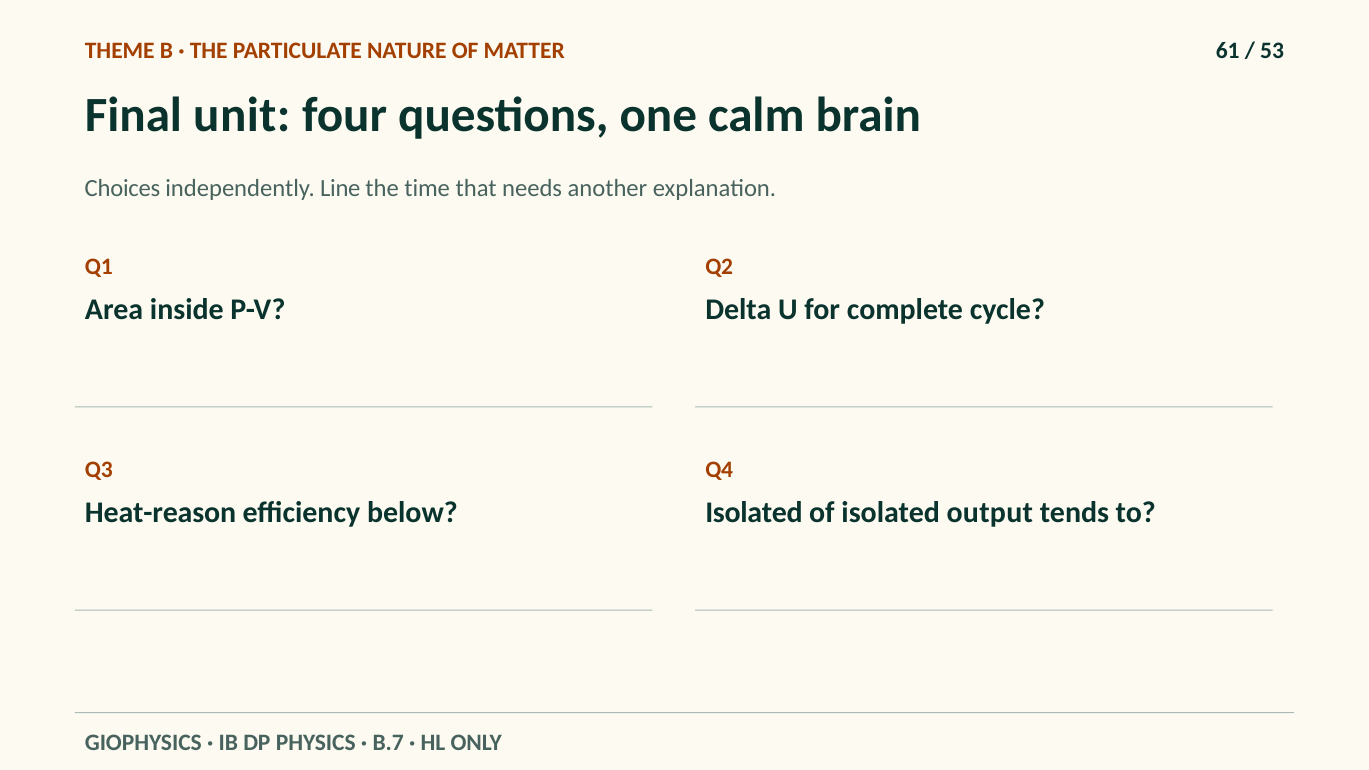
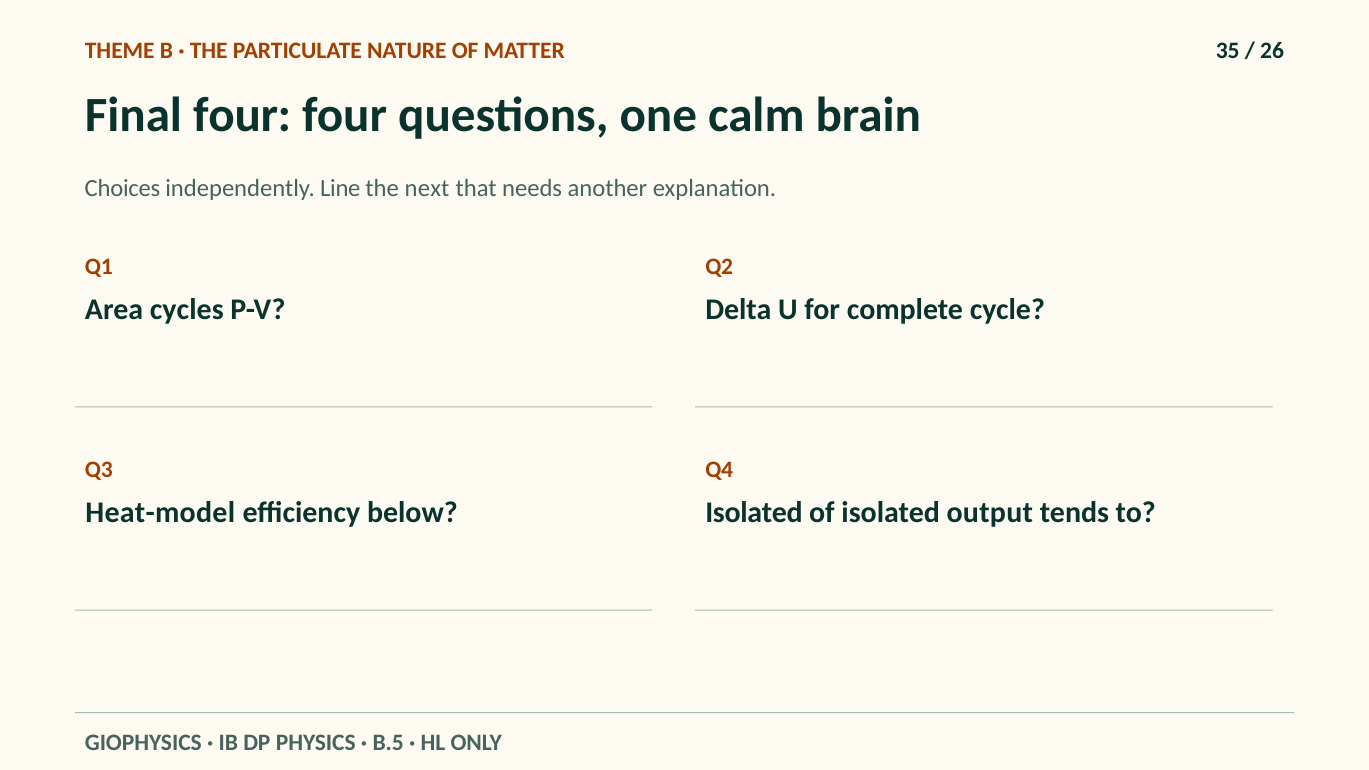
61: 61 -> 35
53: 53 -> 26
Final unit: unit -> four
time: time -> next
inside: inside -> cycles
Heat-reason: Heat-reason -> Heat-model
B.7: B.7 -> B.5
